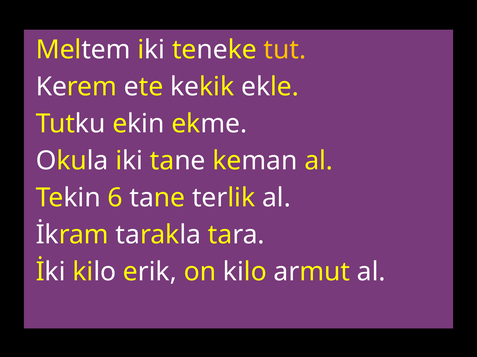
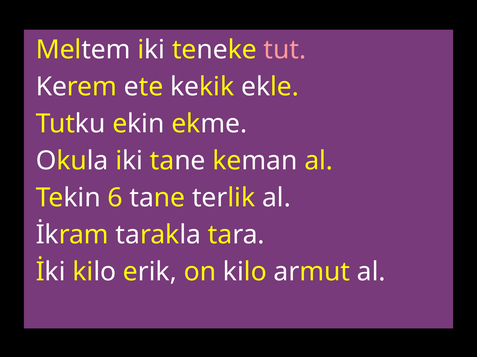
tut colour: yellow -> pink
